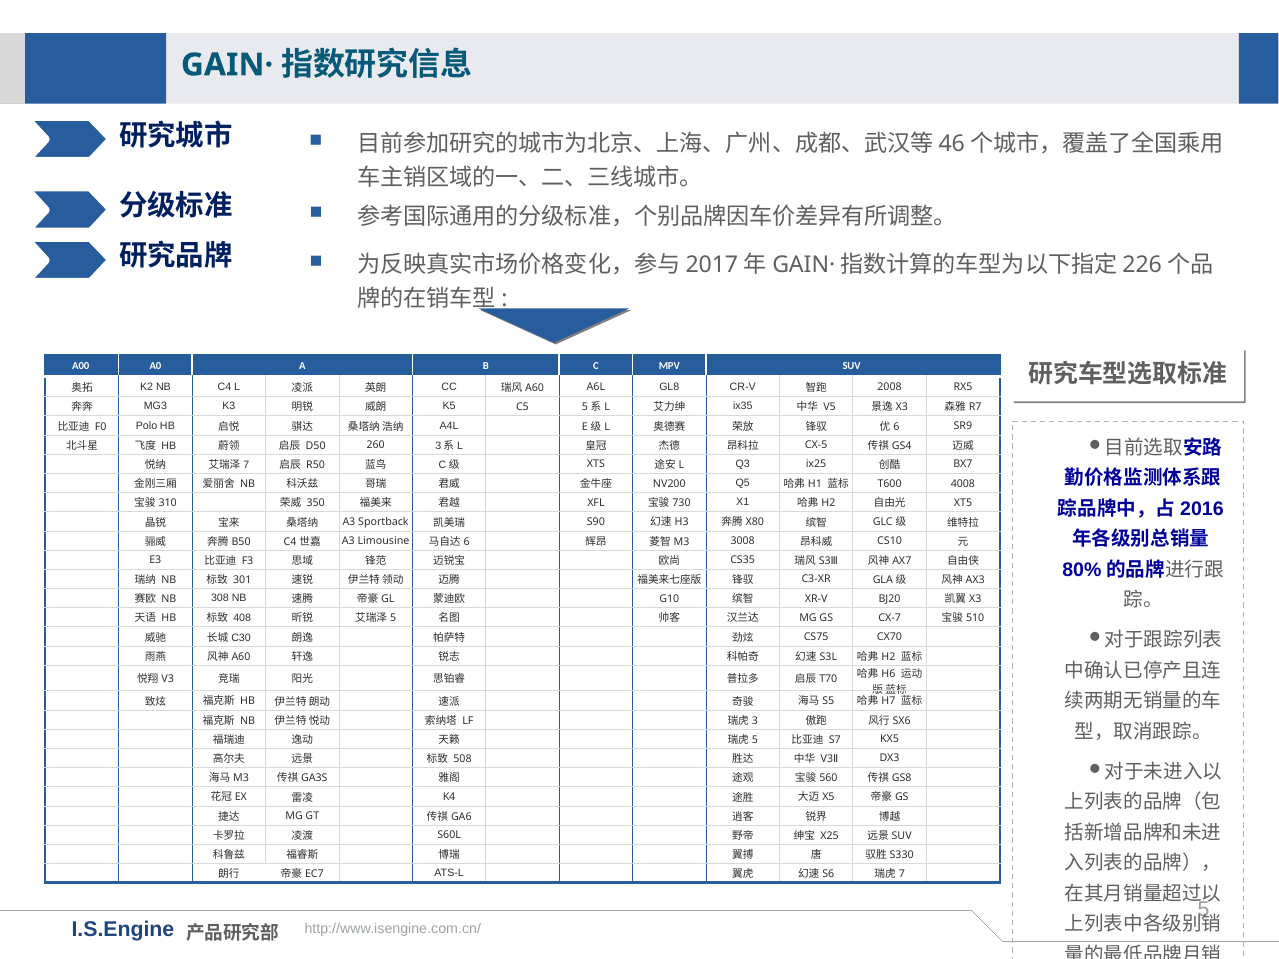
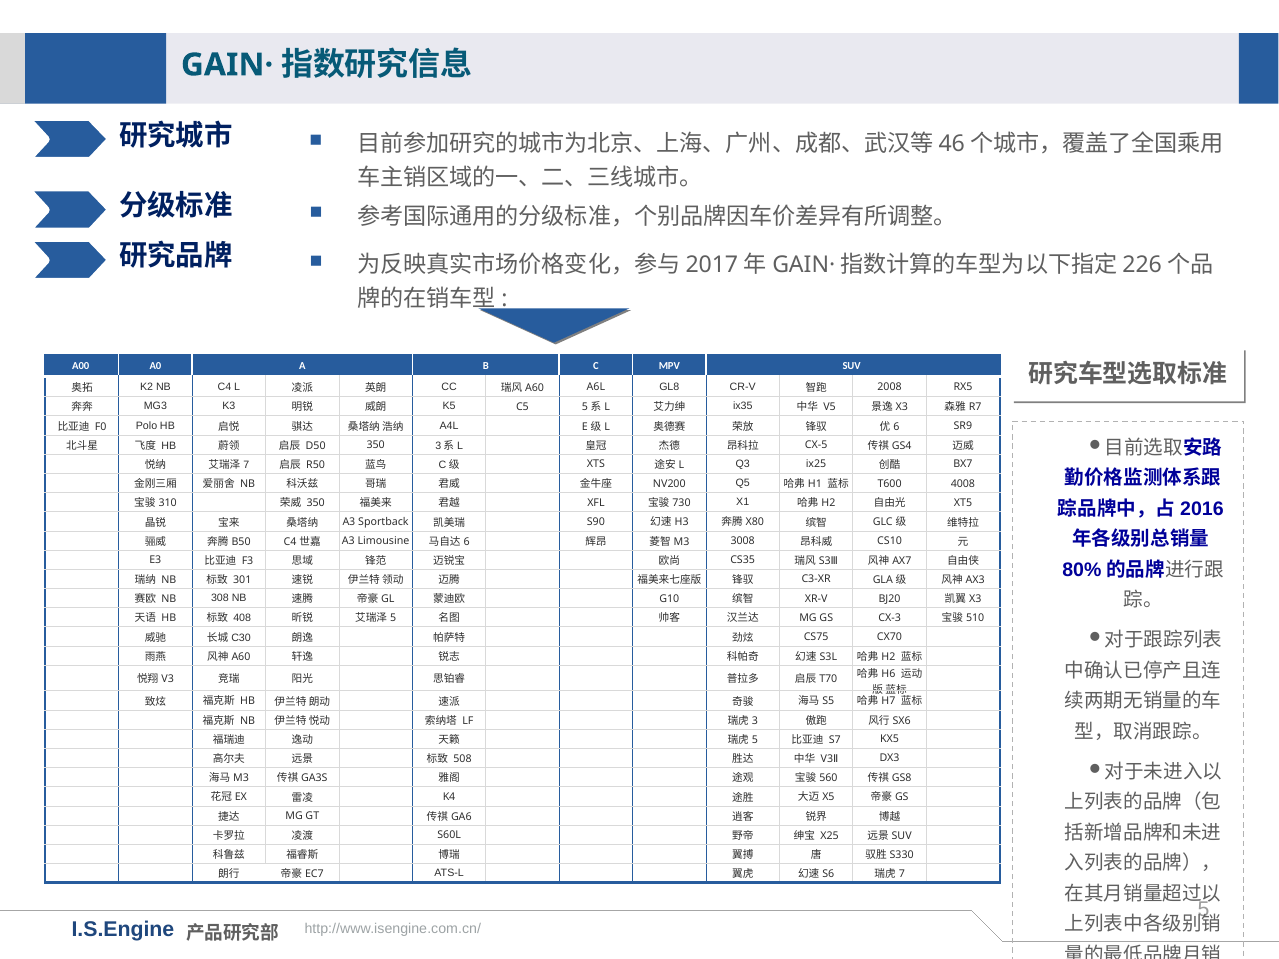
D50 260: 260 -> 350
CX-7: CX-7 -> CX-3
